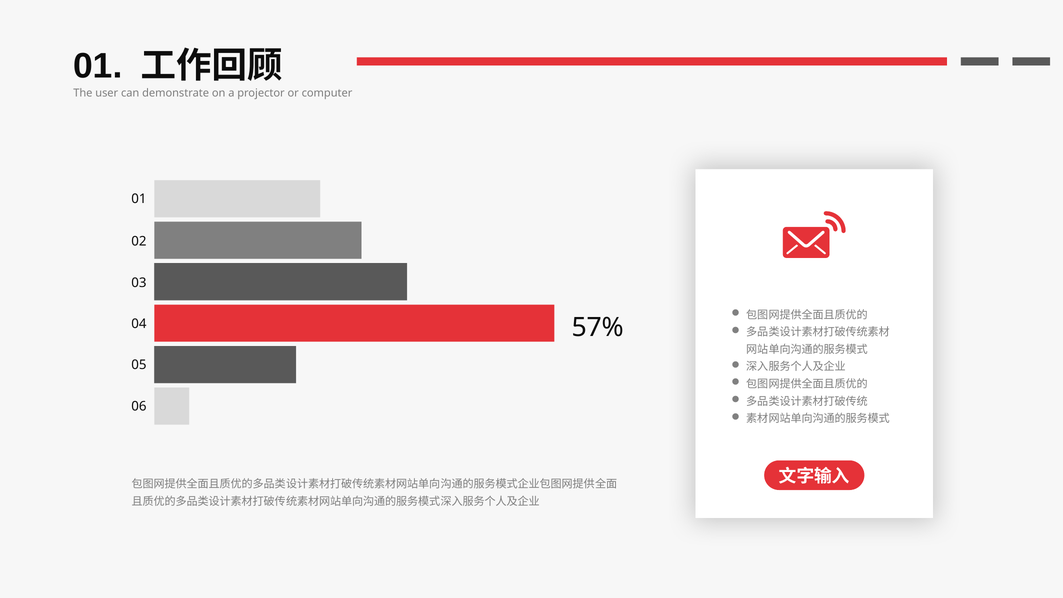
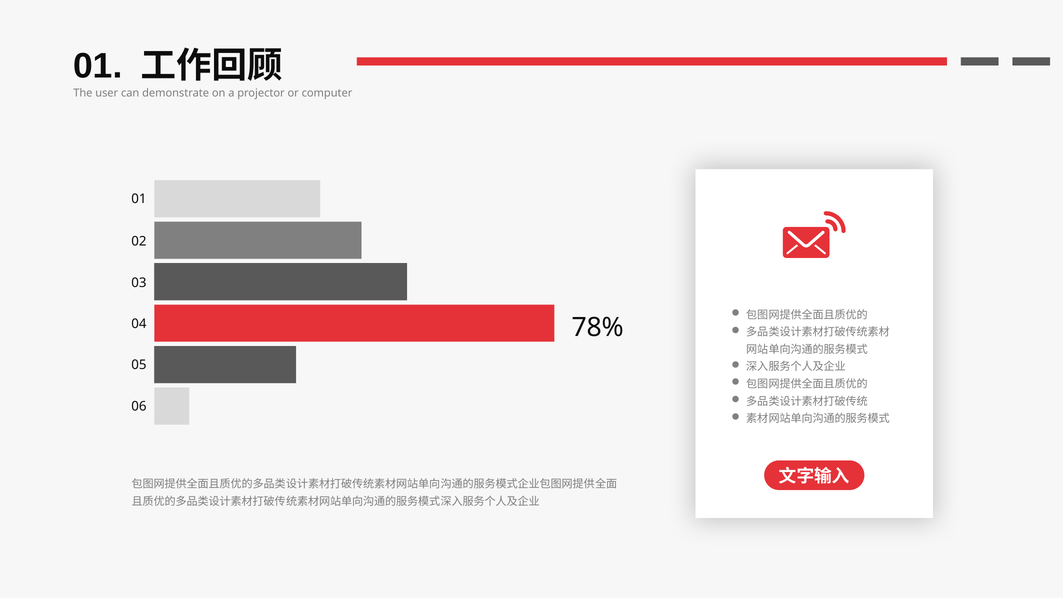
57%: 57% -> 78%
